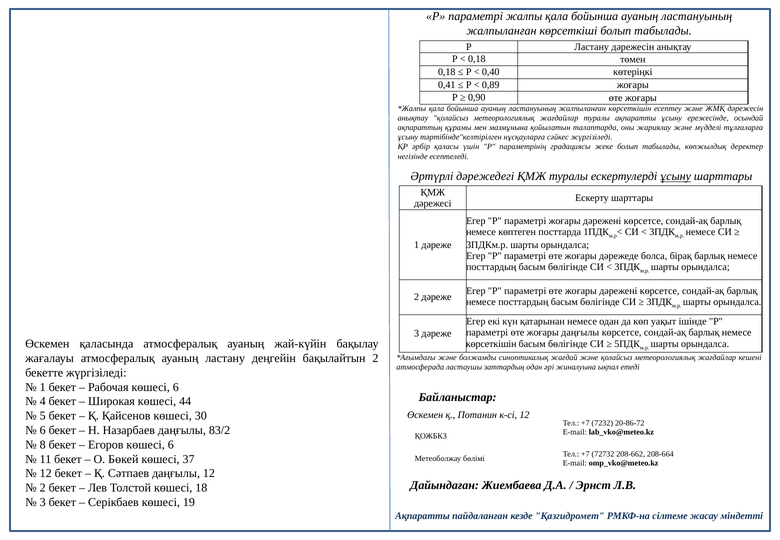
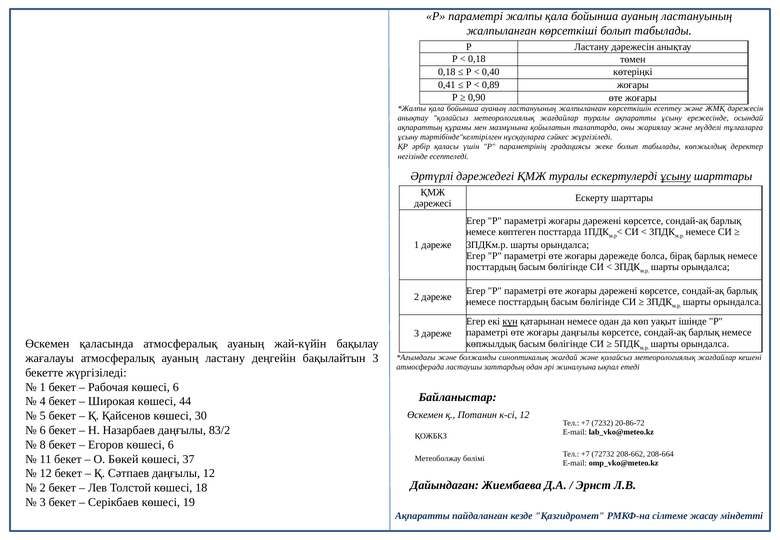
күн underline: none -> present
көрсеткішін at (491, 344): көрсеткішін -> көпжылдық
бақылайтын 2: 2 -> 3
